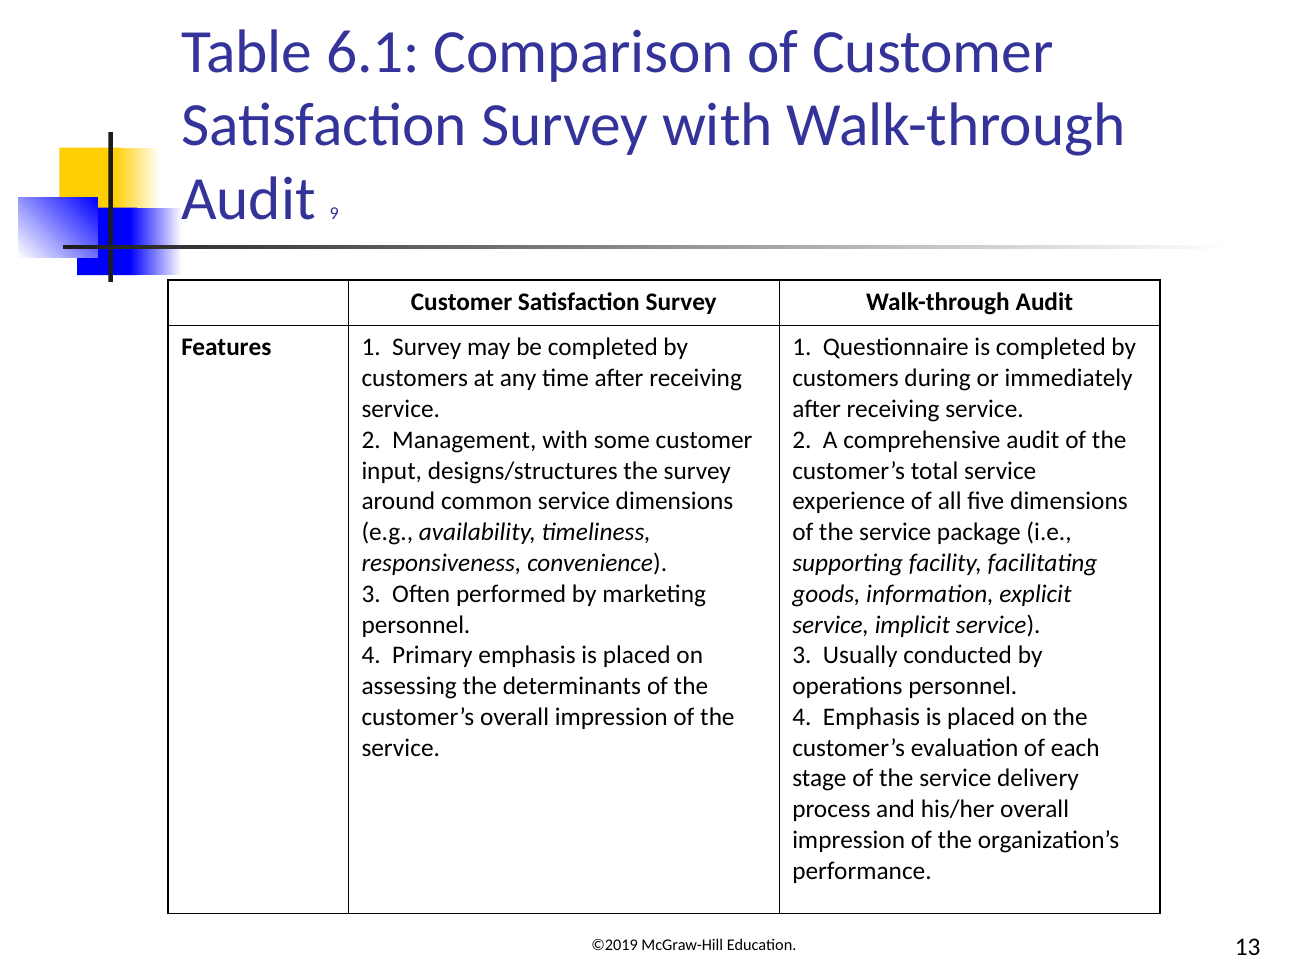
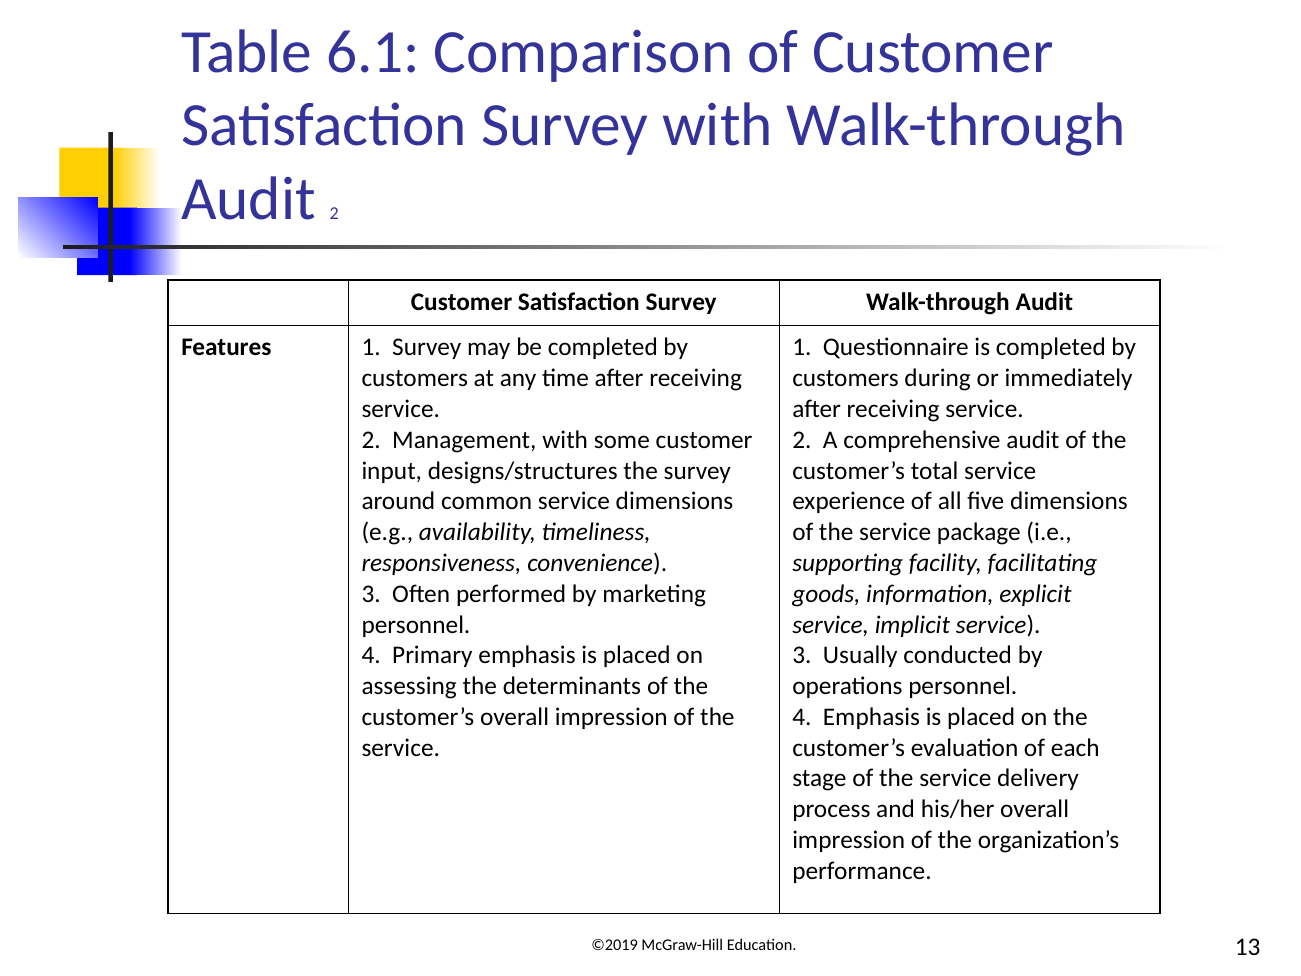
Audit 9: 9 -> 2
